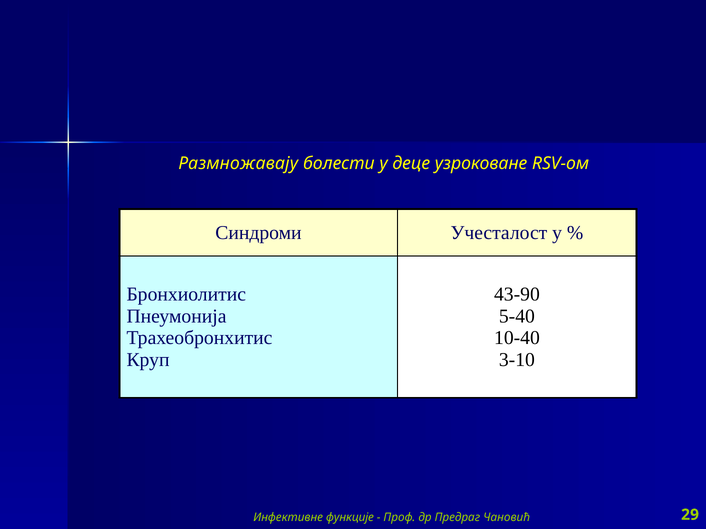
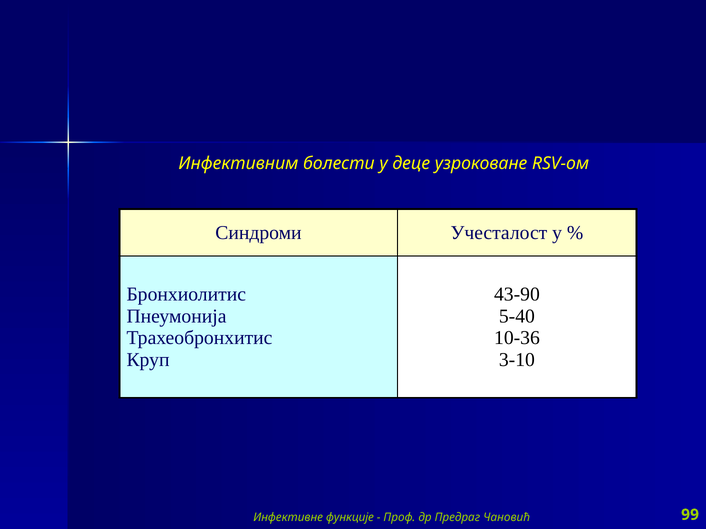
Размножавају: Размножавају -> Инфективним
10-40: 10-40 -> 10-36
29: 29 -> 99
